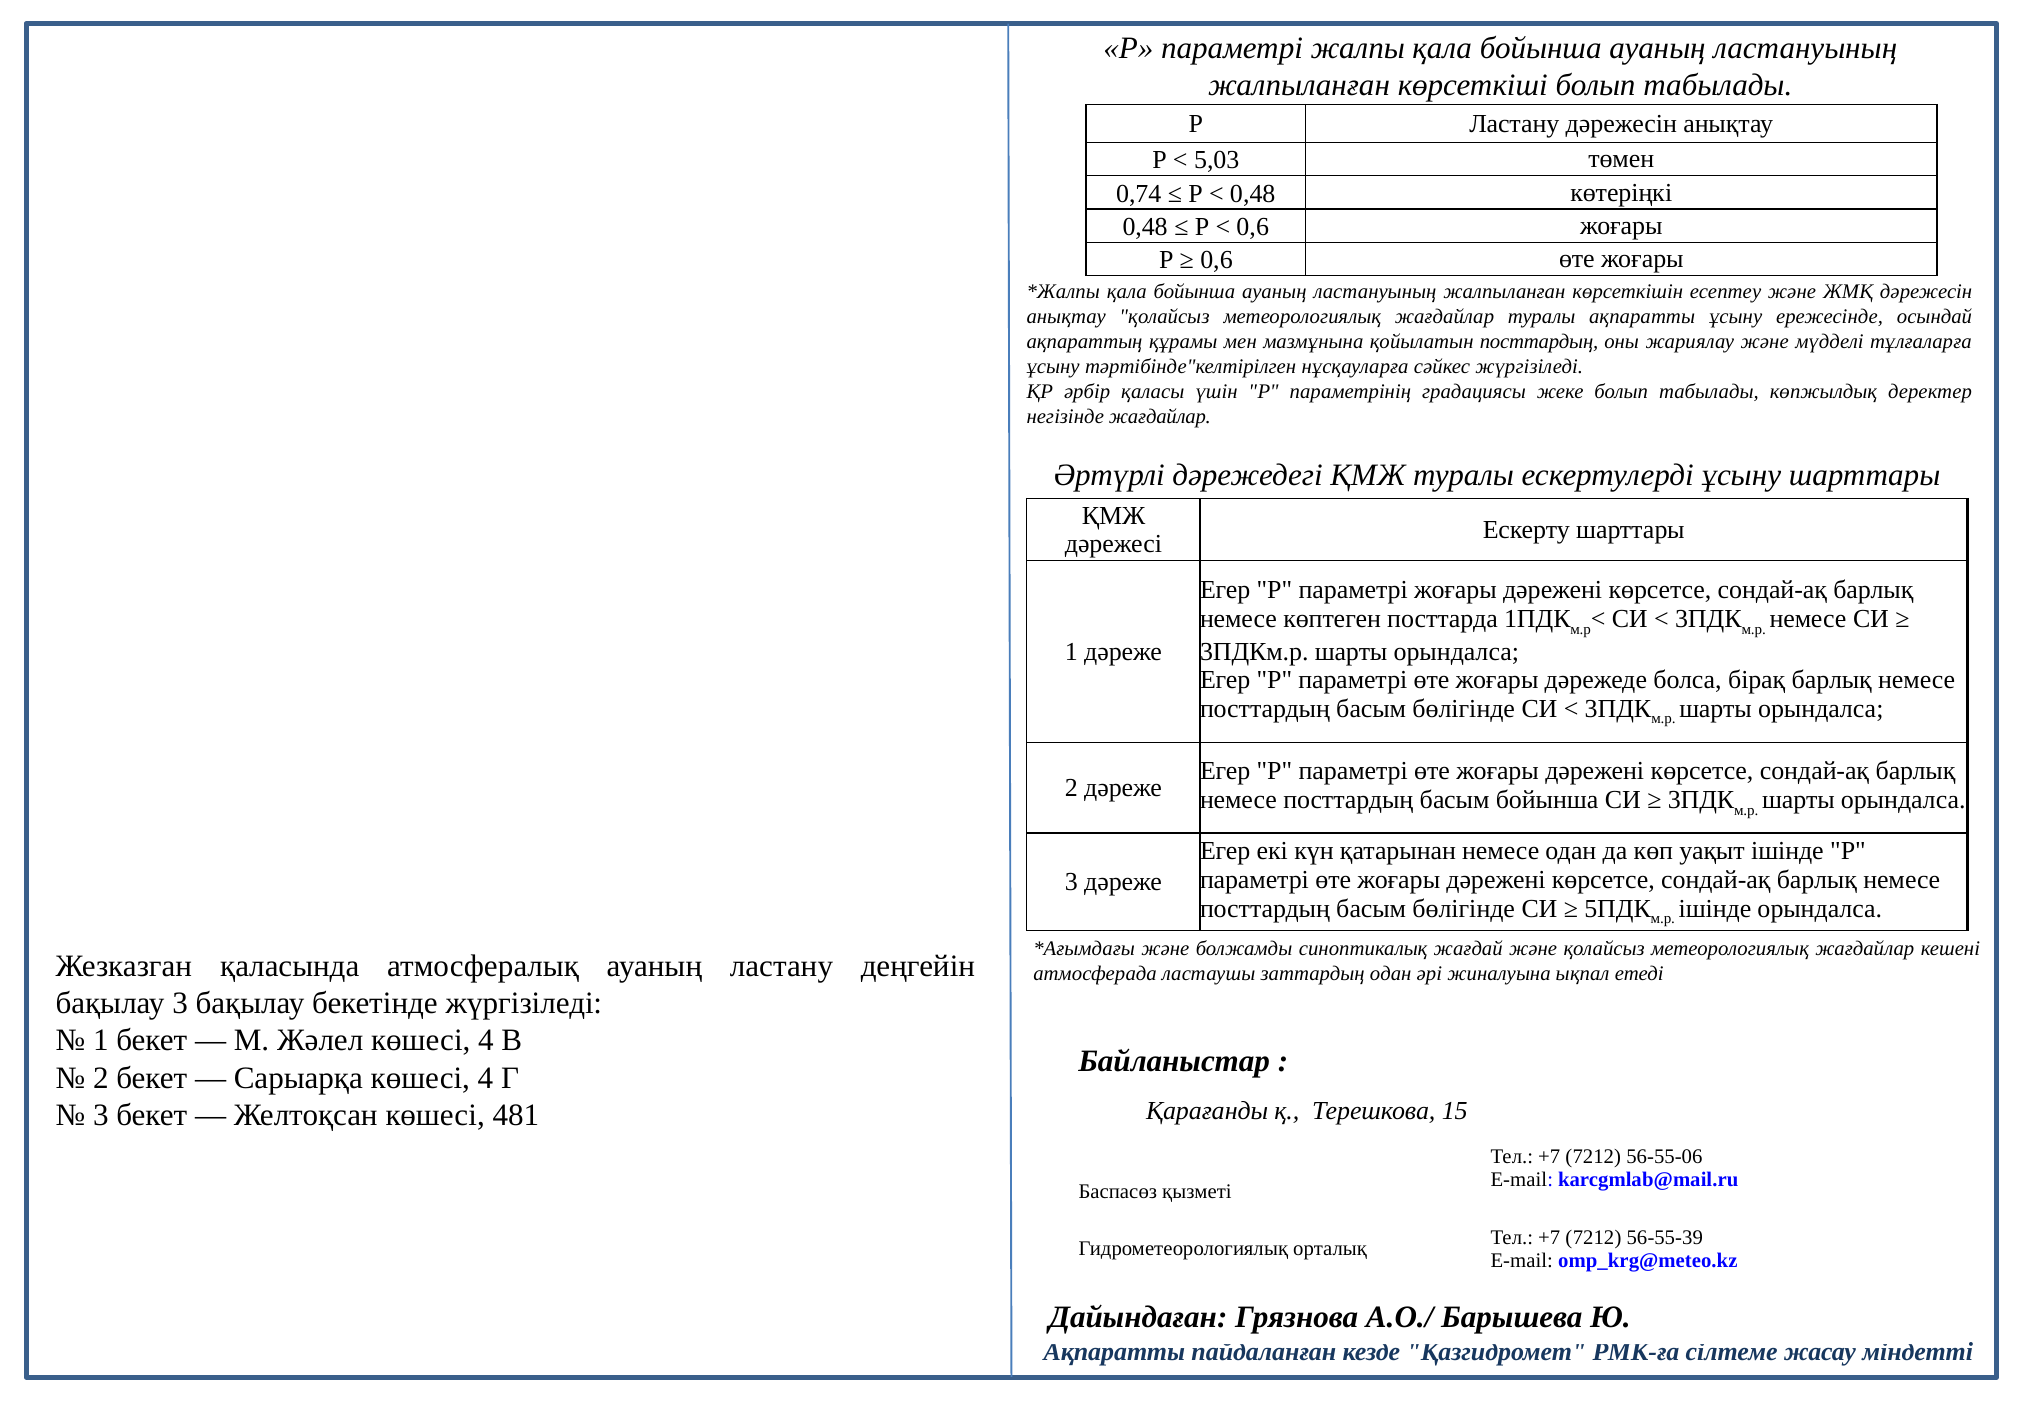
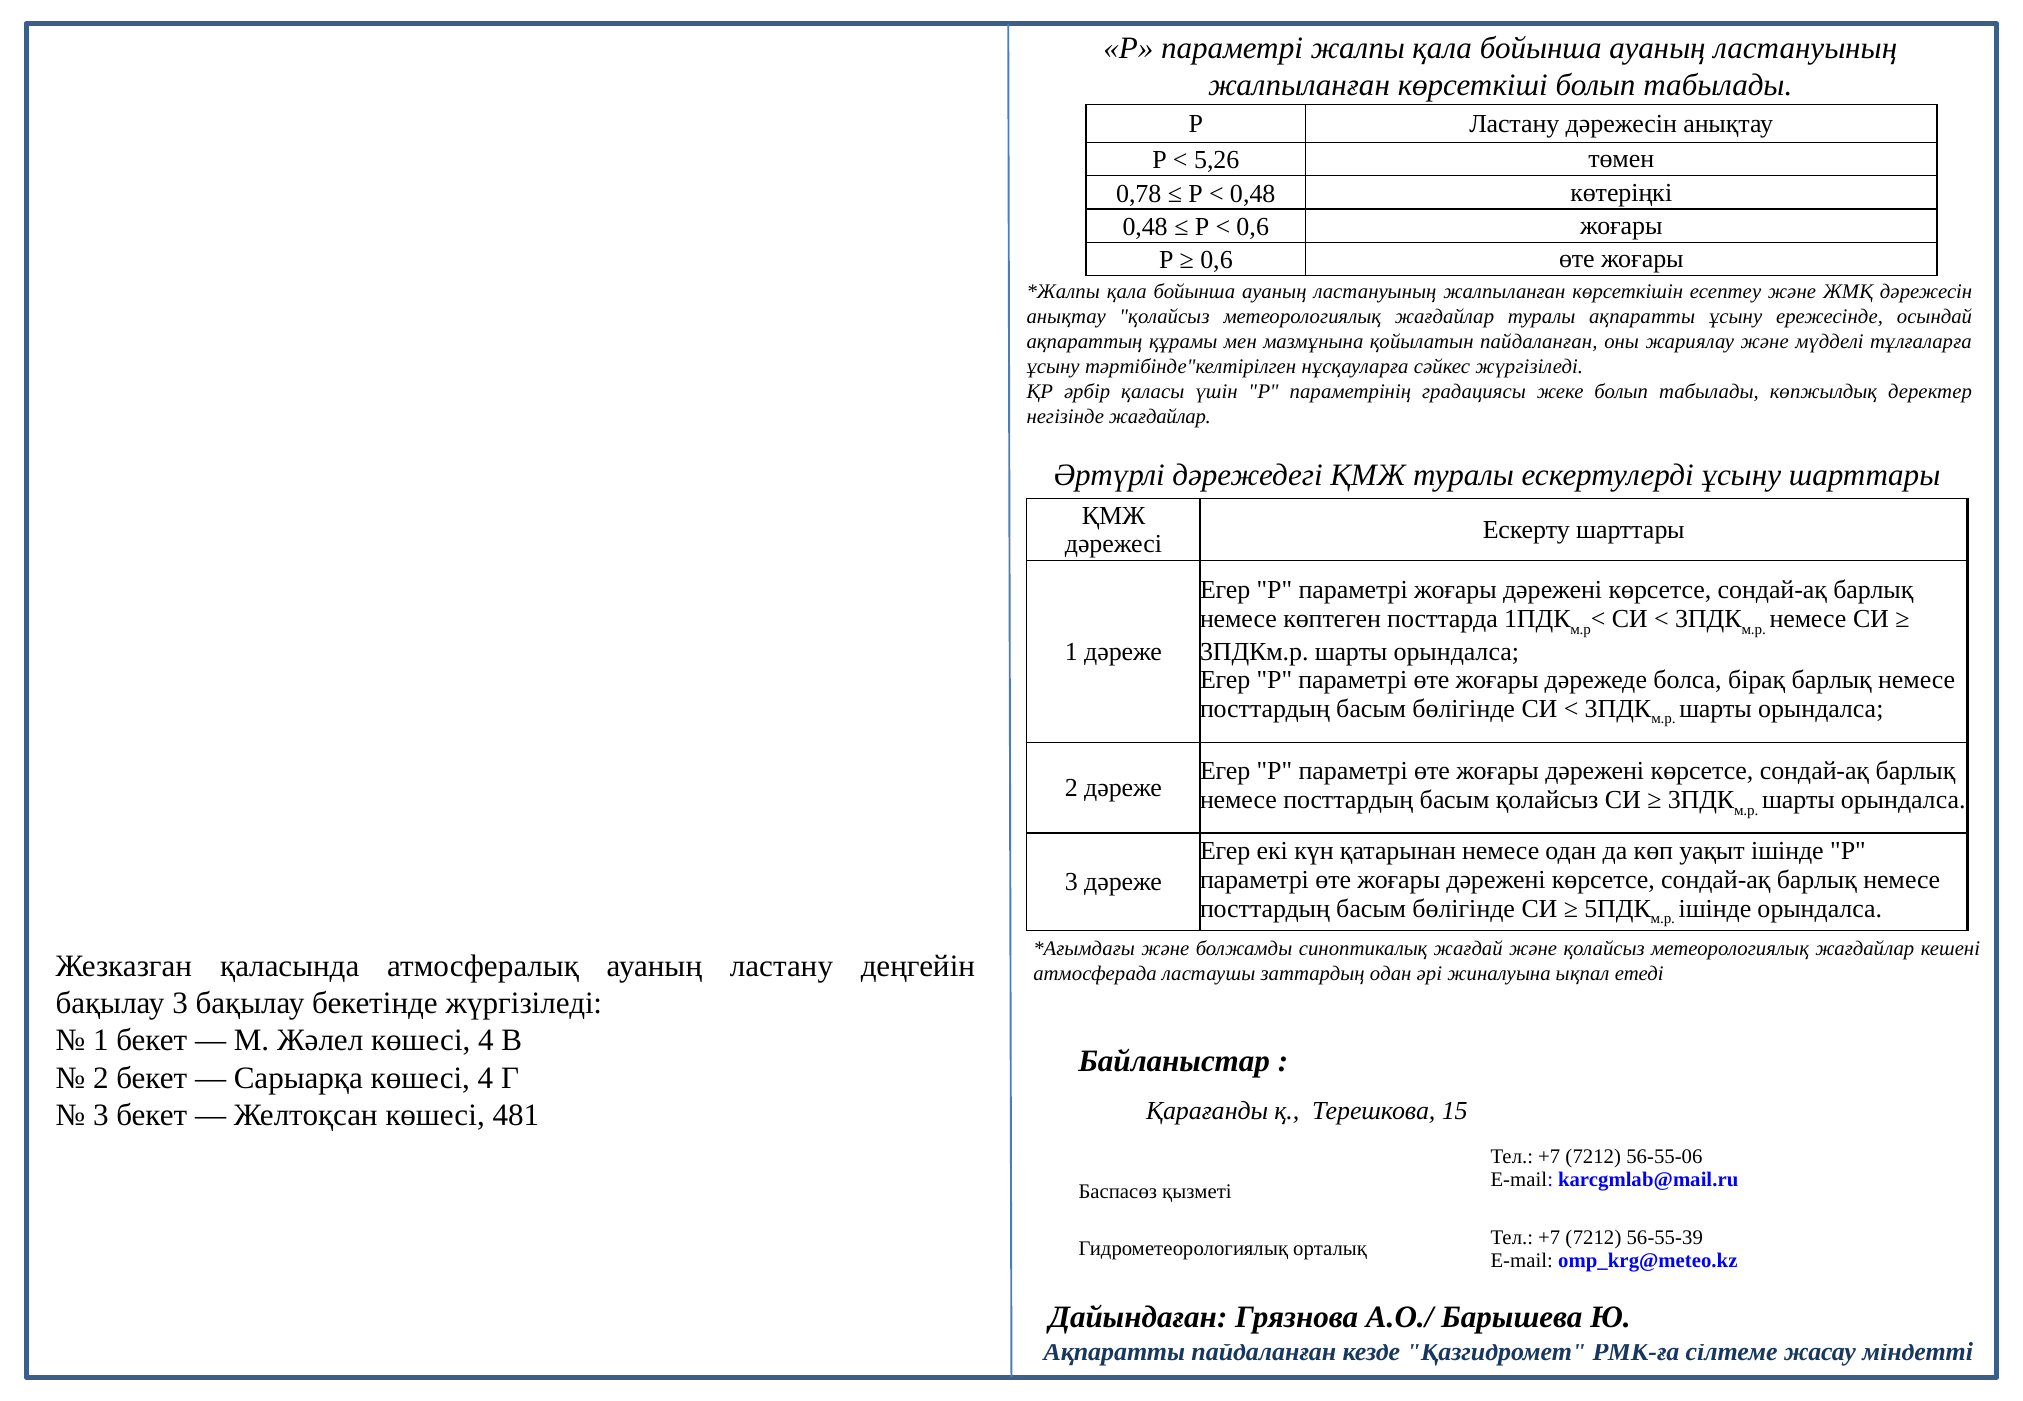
5,03: 5,03 -> 5,26
0,74: 0,74 -> 0,78
қойылатын посттардың: посттардың -> пайдаланған
басым бойынша: бойынша -> қолайсыз
